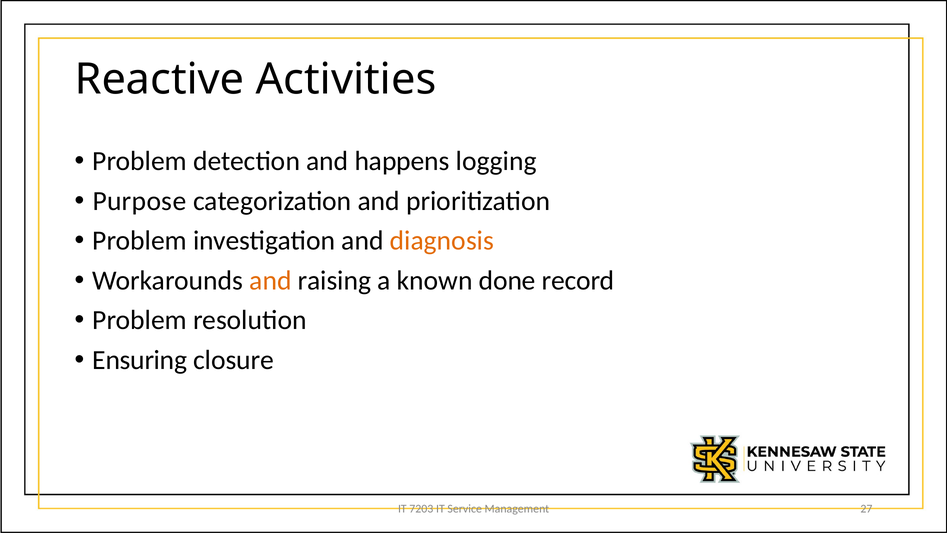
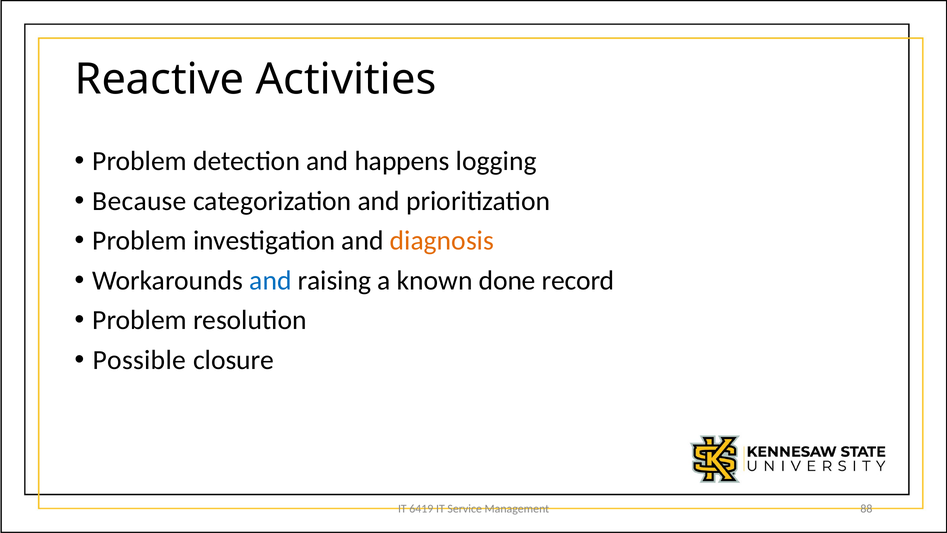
Purpose: Purpose -> Because
and at (271, 280) colour: orange -> blue
Ensuring: Ensuring -> Possible
7203: 7203 -> 6419
27: 27 -> 88
